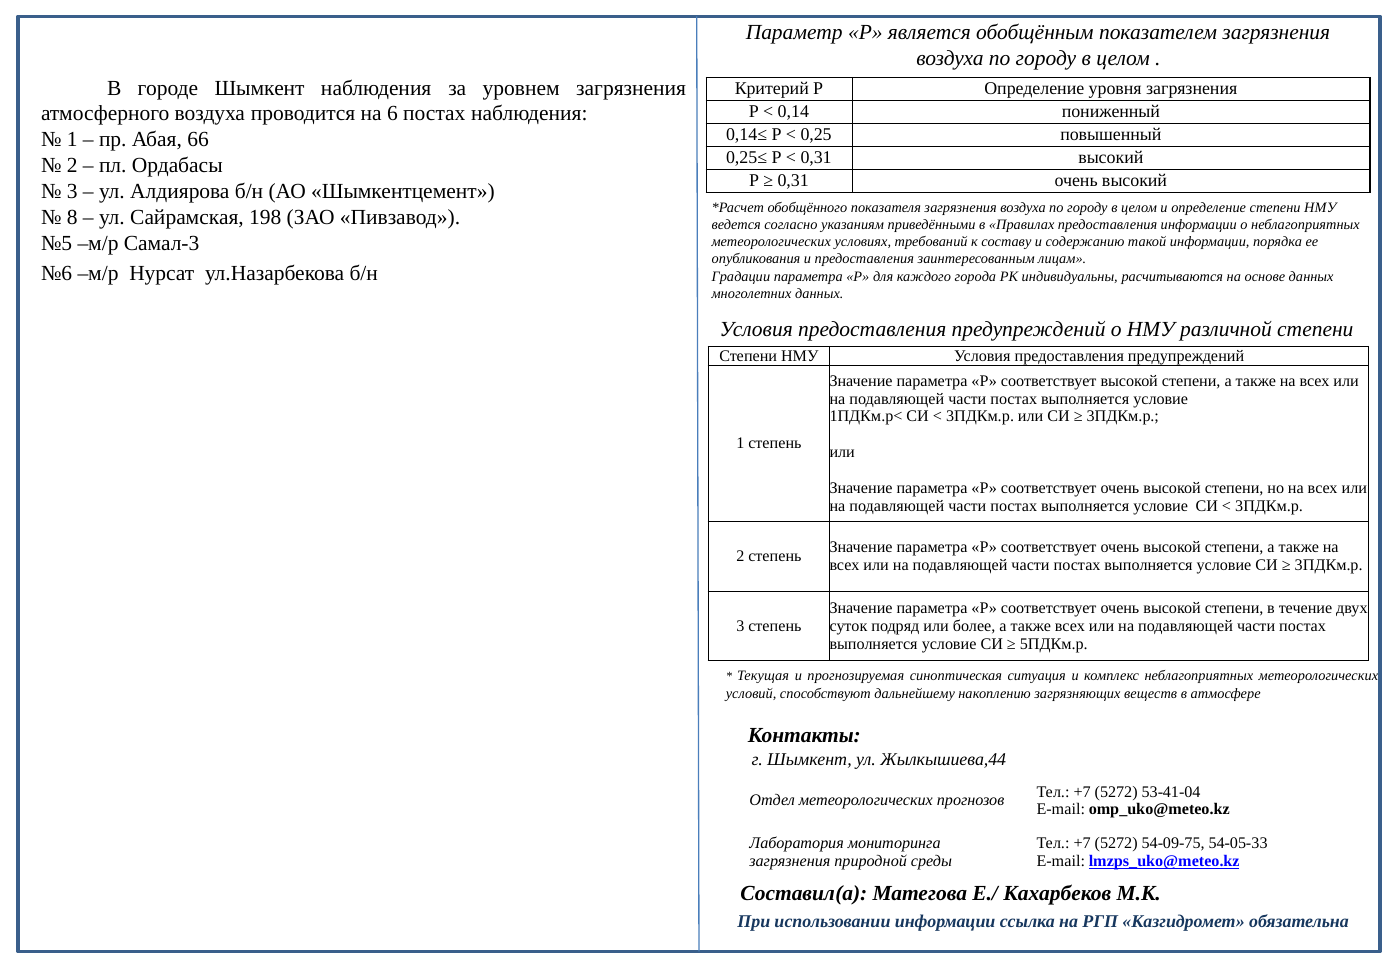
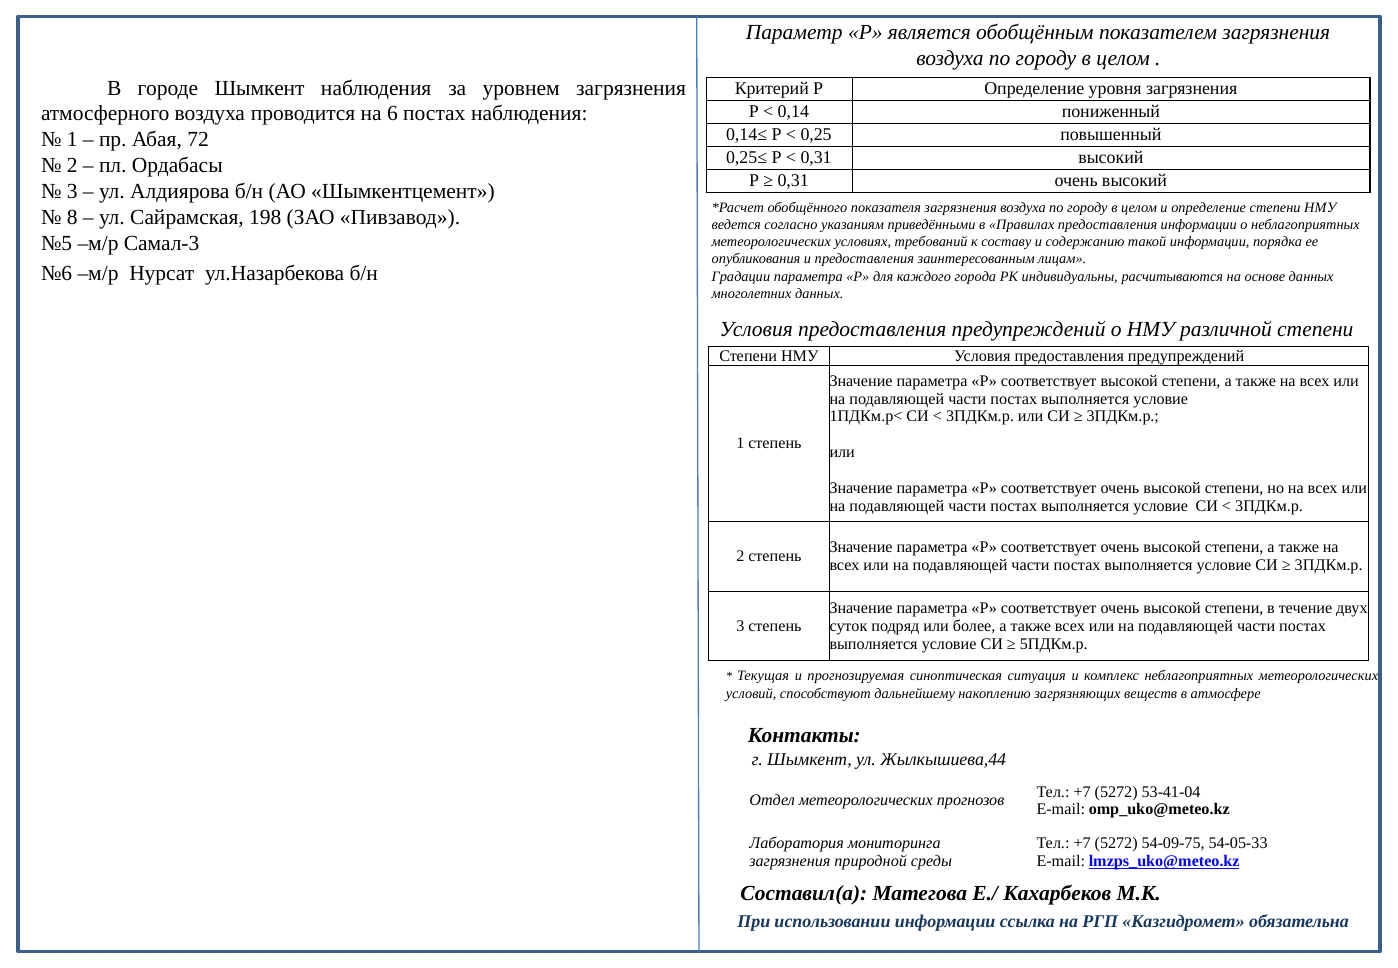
66: 66 -> 72
